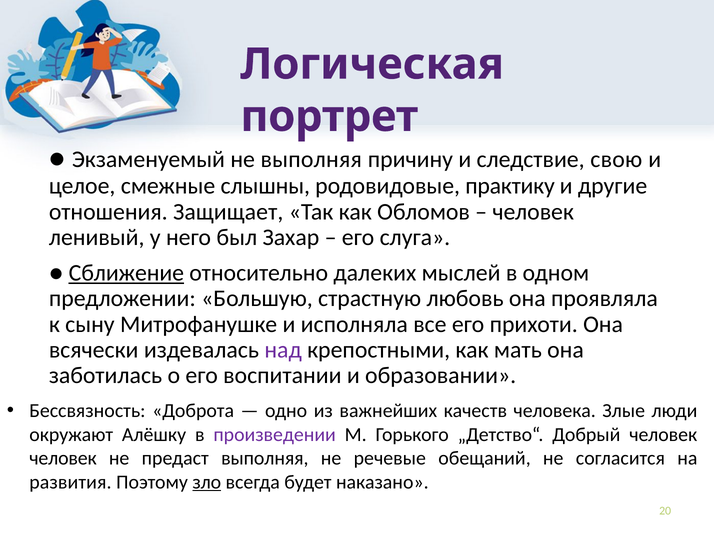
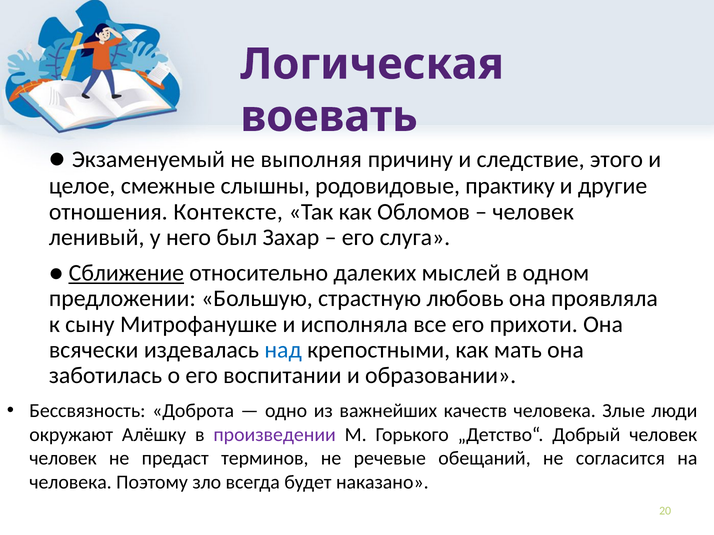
портрет: портрет -> воевать
свою: свою -> этого
Защищает: Защищает -> Контексте
над colour: purple -> blue
предаст выполняя: выполняя -> терминов
развития at (70, 483): развития -> человека
зло underline: present -> none
